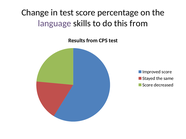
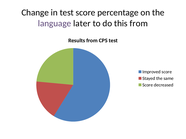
skills: skills -> later
